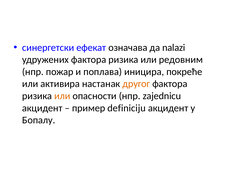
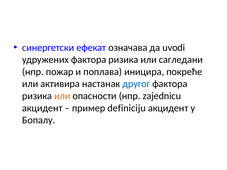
nalazi: nalazi -> uvodi
редовним: редовним -> сагледани
другог colour: orange -> blue
